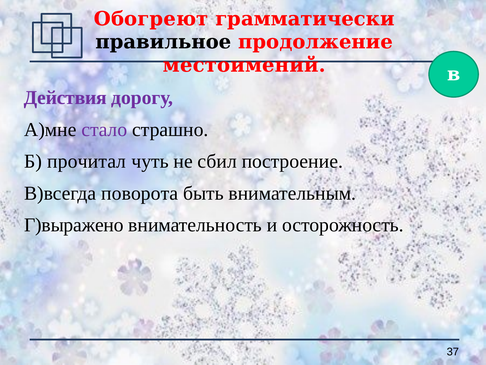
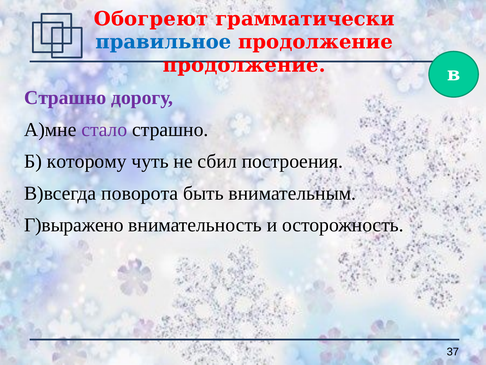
правильное colour: black -> blue
местоимений at (244, 65): местоимений -> продолжение
Действия at (65, 98): Действия -> Страшно
прочитал: прочитал -> которому
построение: построение -> построения
